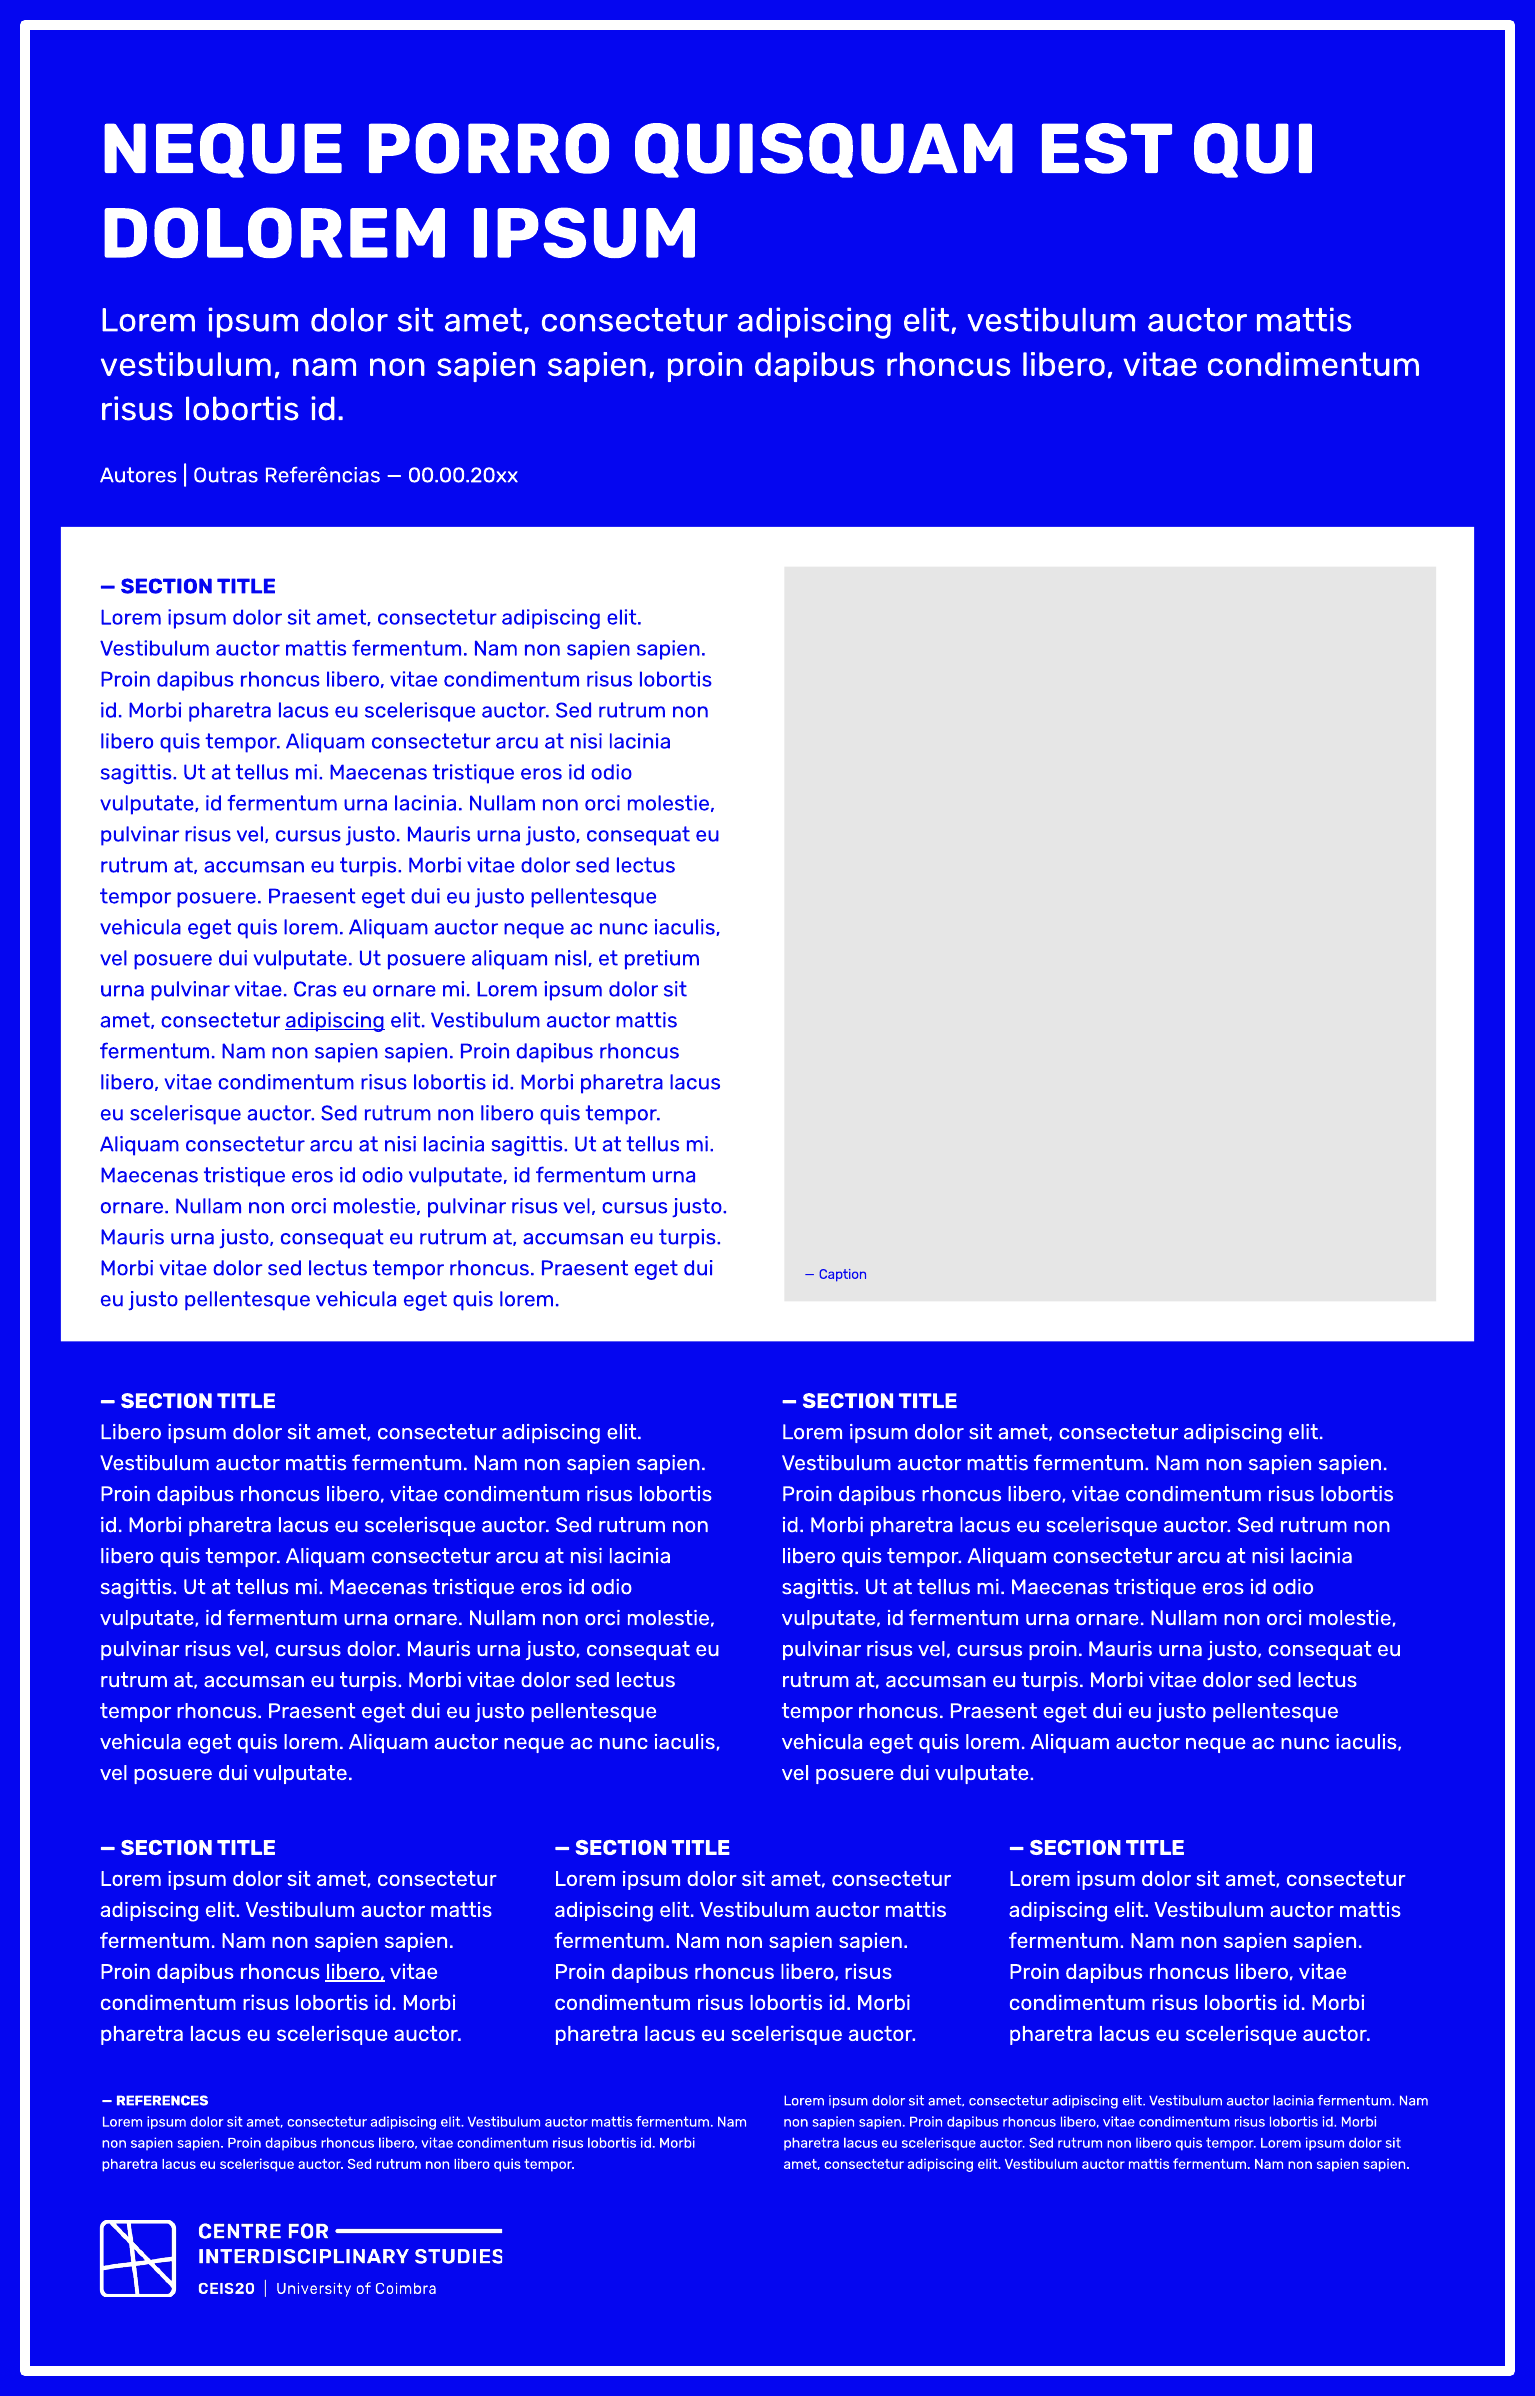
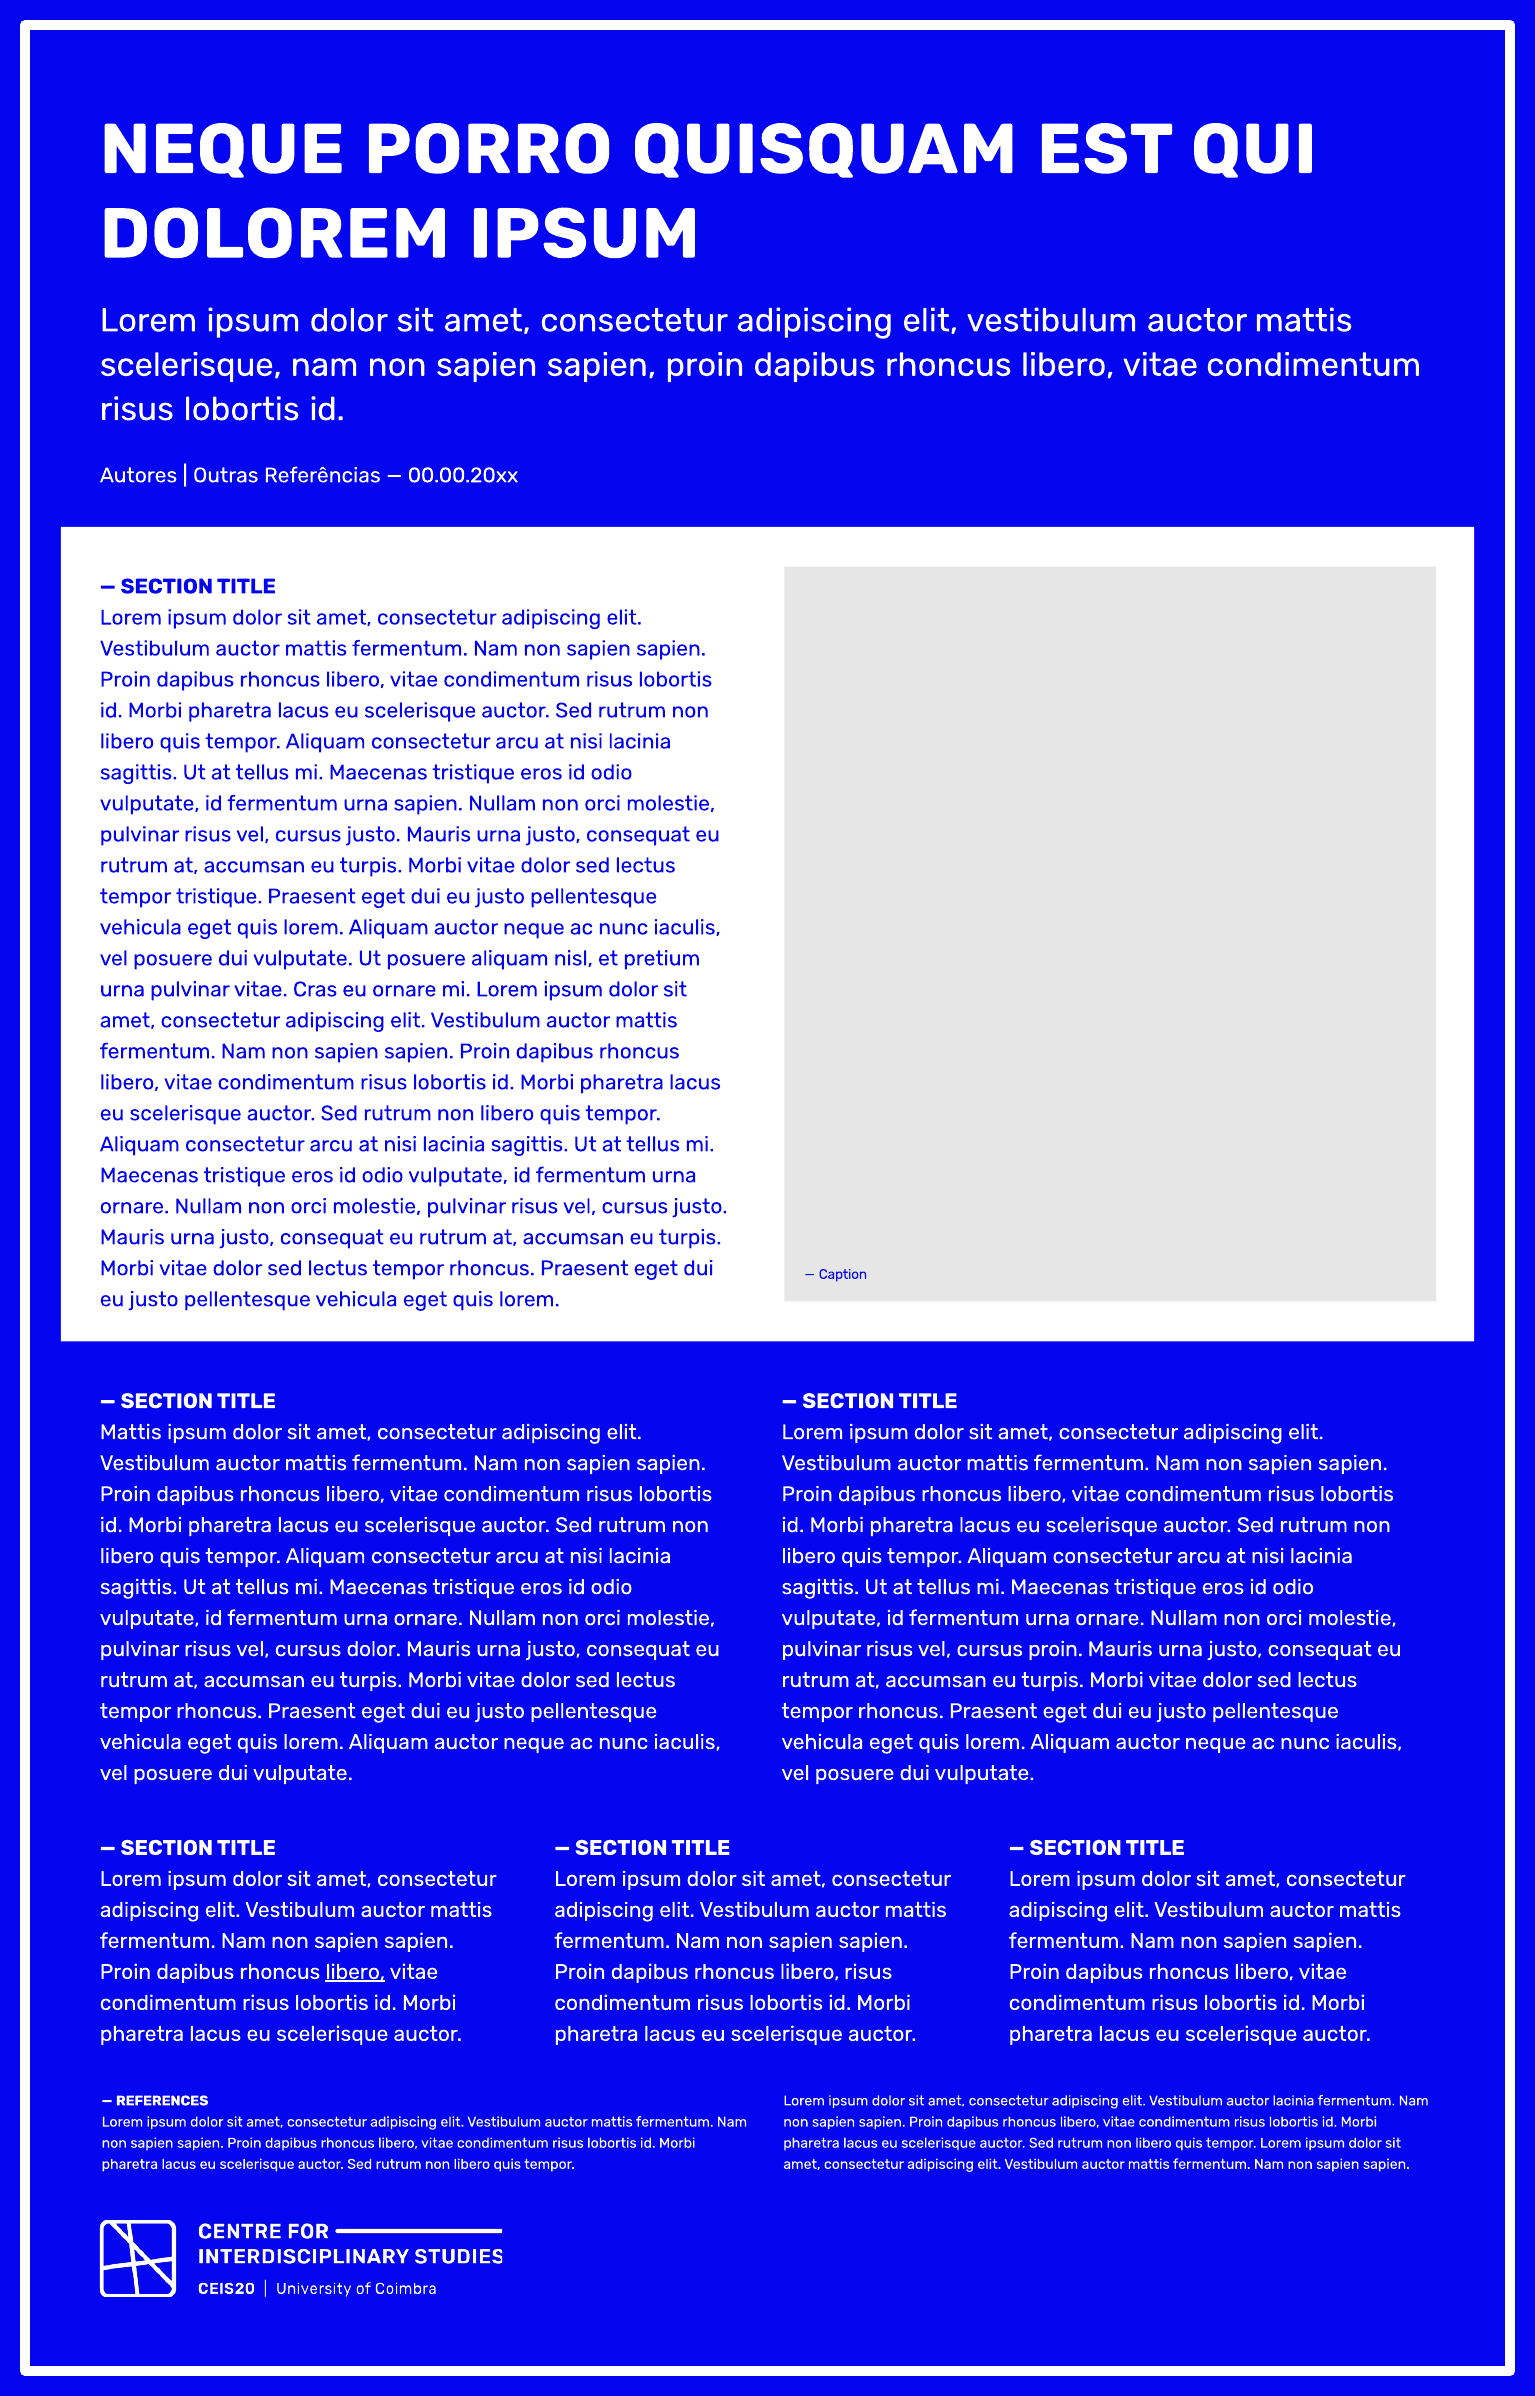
vestibulum at (191, 365): vestibulum -> scelerisque
urna lacinia: lacinia -> sapien
tempor posuere: posuere -> tristique
adipiscing at (335, 1020) underline: present -> none
Libero at (131, 1432): Libero -> Mattis
